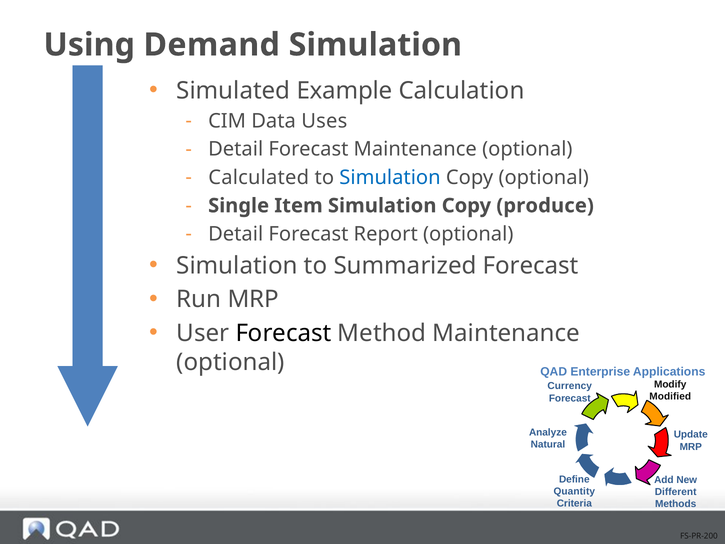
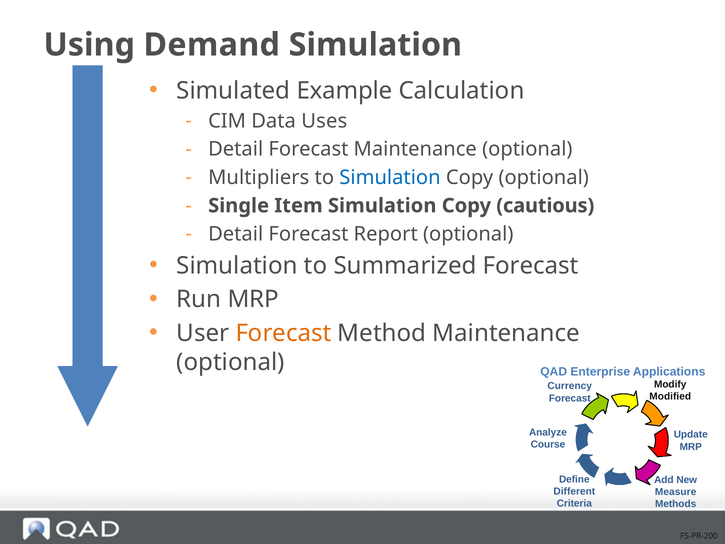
Calculated: Calculated -> Multipliers
produce: produce -> cautious
Forecast at (283, 333) colour: black -> orange
Natural: Natural -> Course
Quantity: Quantity -> Different
Different: Different -> Measure
